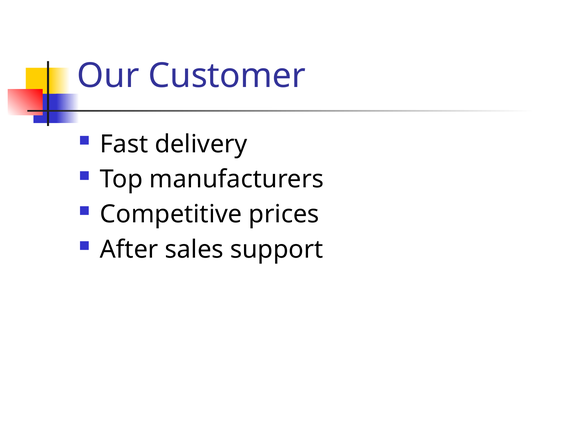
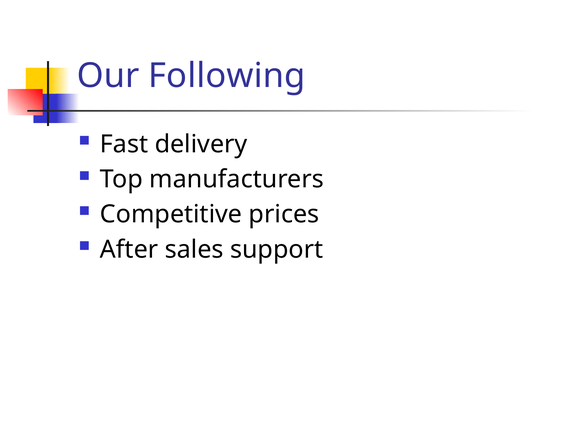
Customer: Customer -> Following
